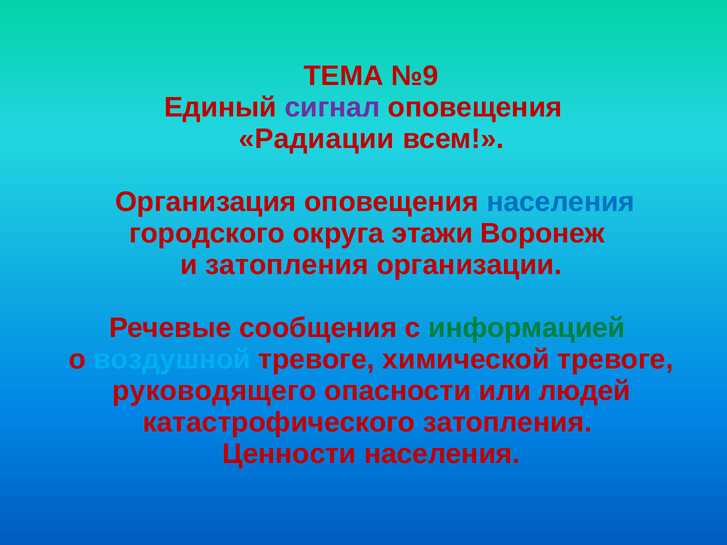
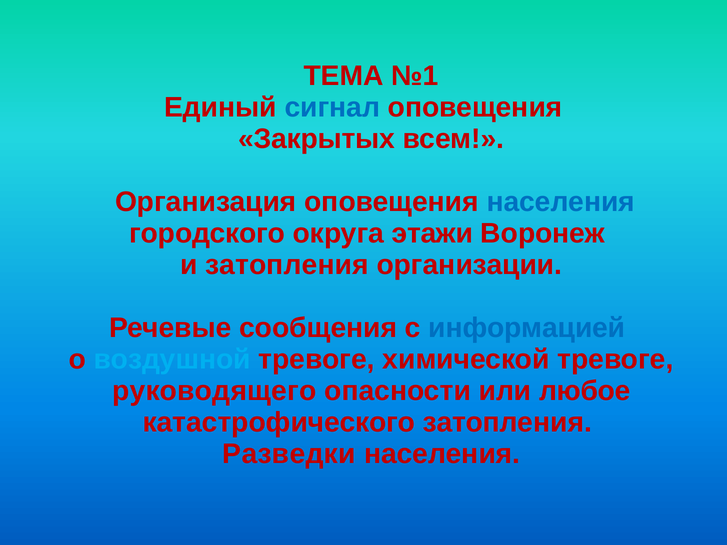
№9: №9 -> №1
сигнал colour: purple -> blue
Радиации: Радиации -> Закрытых
информацией colour: green -> blue
людей: людей -> любое
Ценности: Ценности -> Разведки
